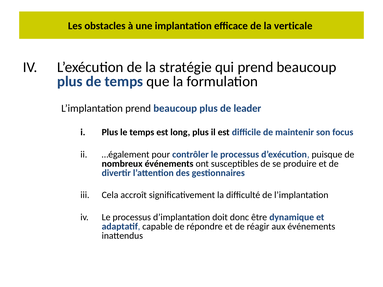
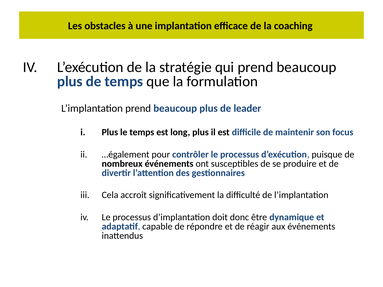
verticale: verticale -> coaching
